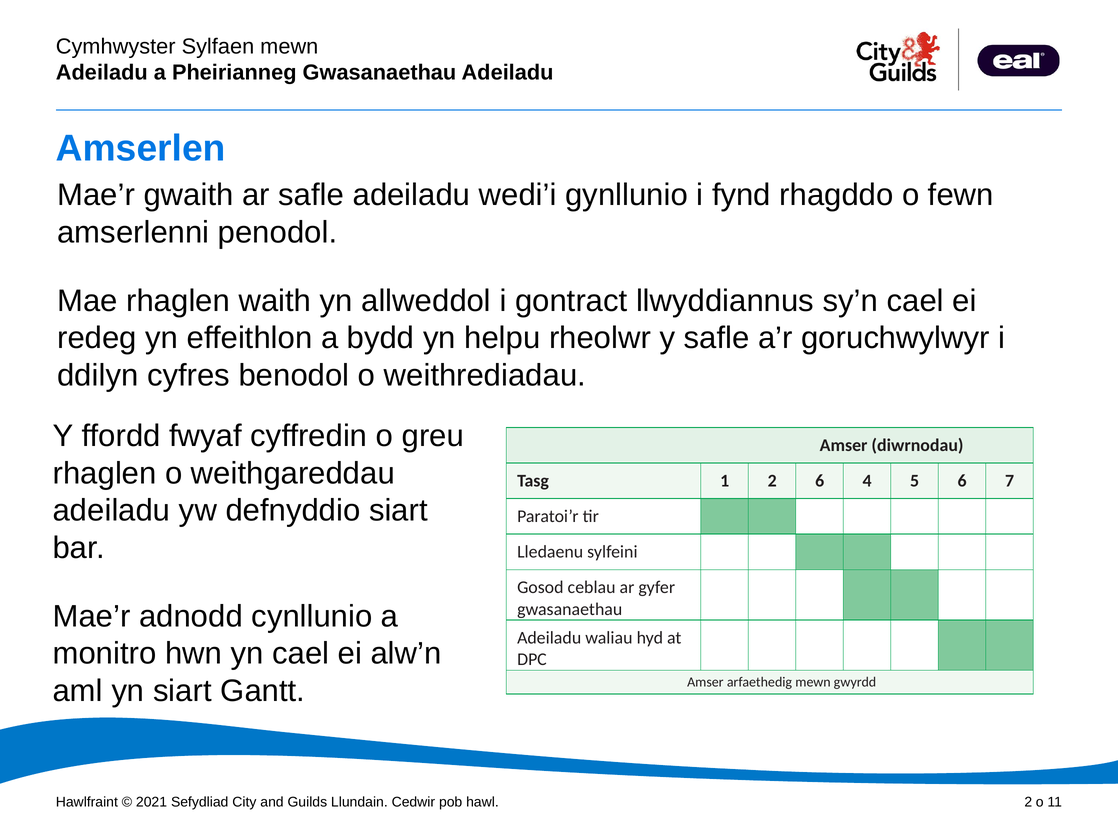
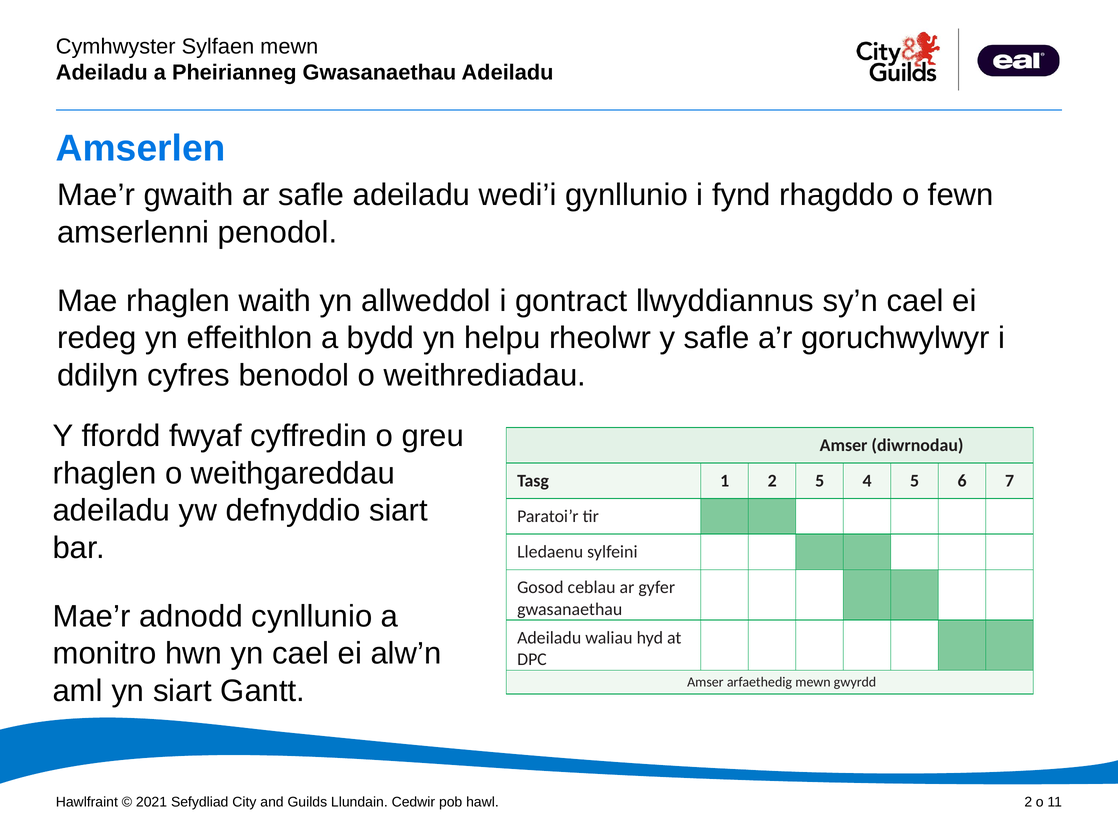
2 6: 6 -> 5
